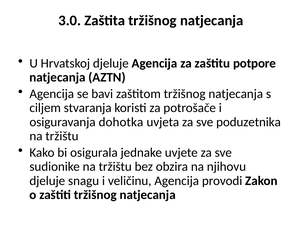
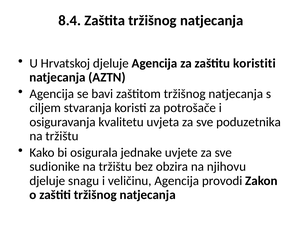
3.0: 3.0 -> 8.4
potpore: potpore -> koristiti
dohotka: dohotka -> kvalitetu
